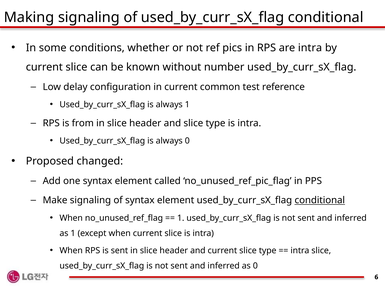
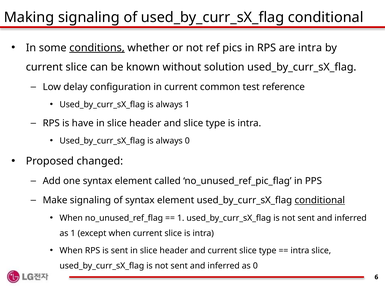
conditions underline: none -> present
number: number -> solution
from: from -> have
